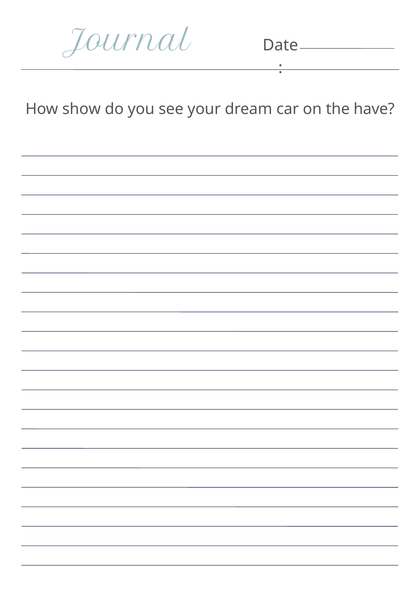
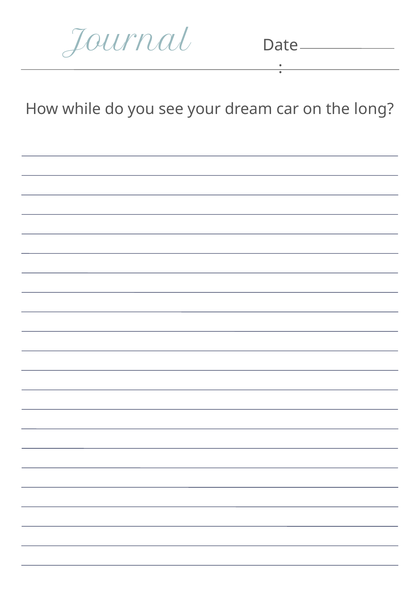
show: show -> while
have: have -> long
